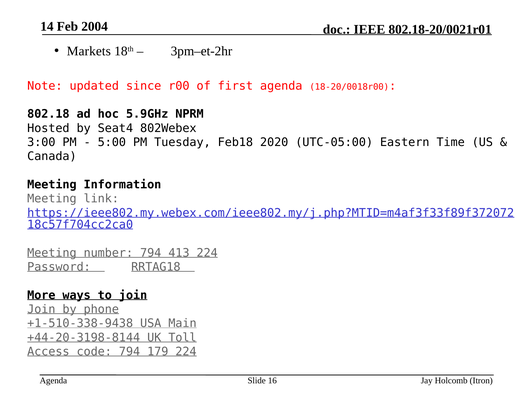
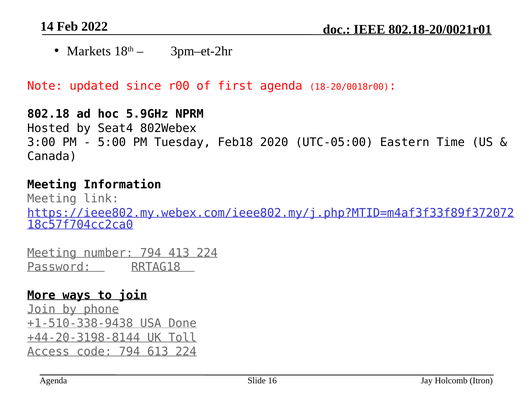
2004: 2004 -> 2022
Main: Main -> Done
179: 179 -> 613
